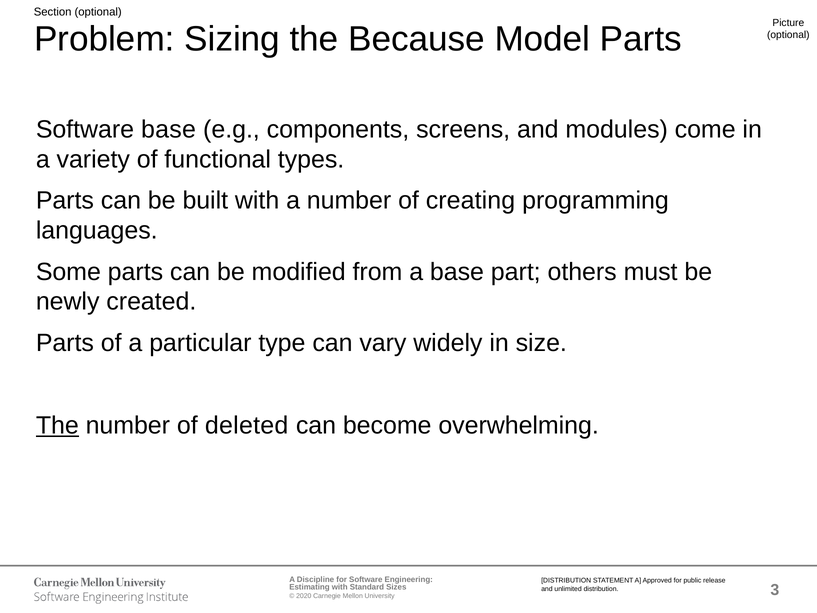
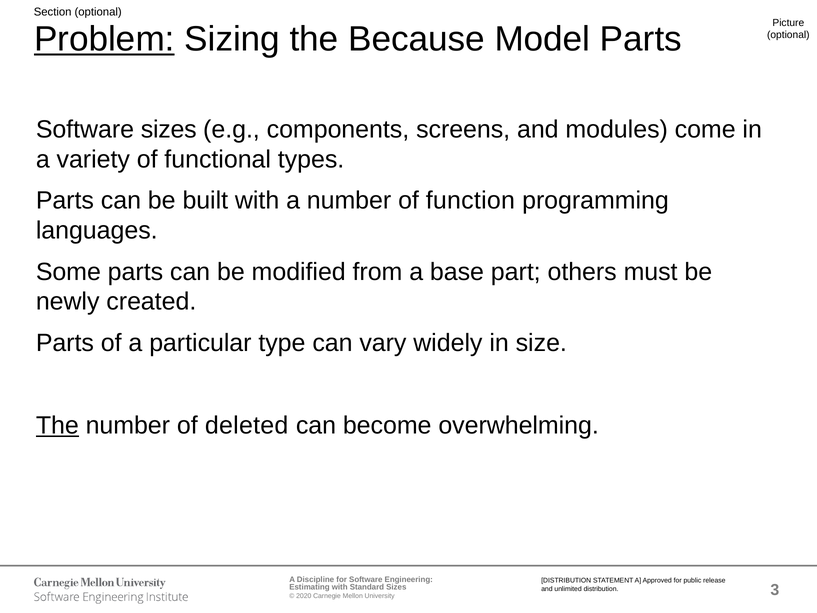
Problem underline: none -> present
Software base: base -> sizes
creating: creating -> function
